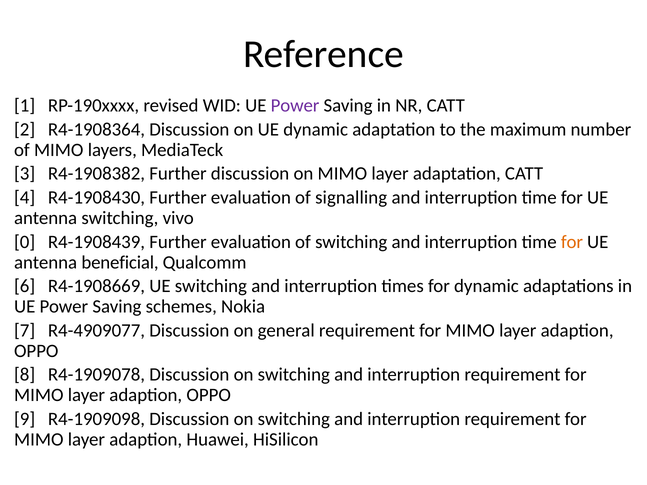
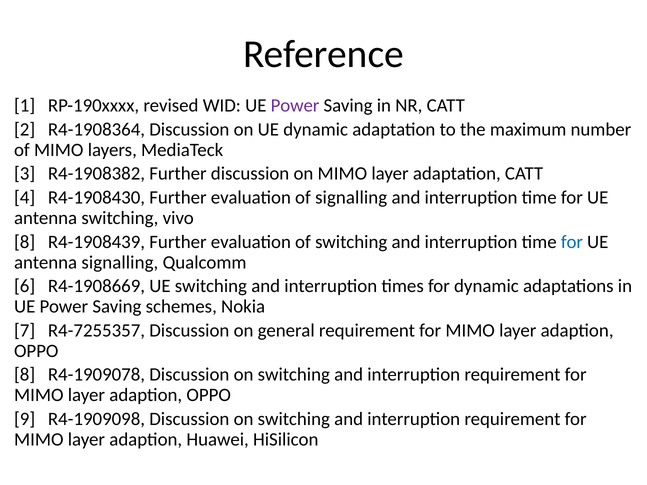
0 at (25, 242): 0 -> 8
for at (572, 242) colour: orange -> blue
antenna beneficial: beneficial -> signalling
R4-4909077: R4-4909077 -> R4-7255357
